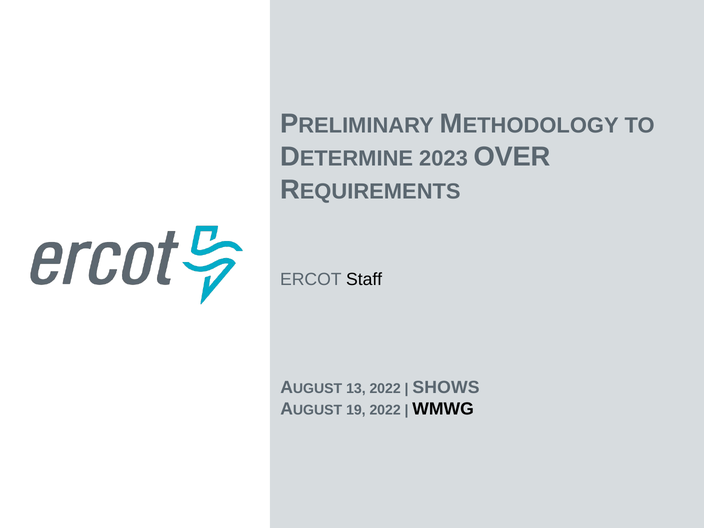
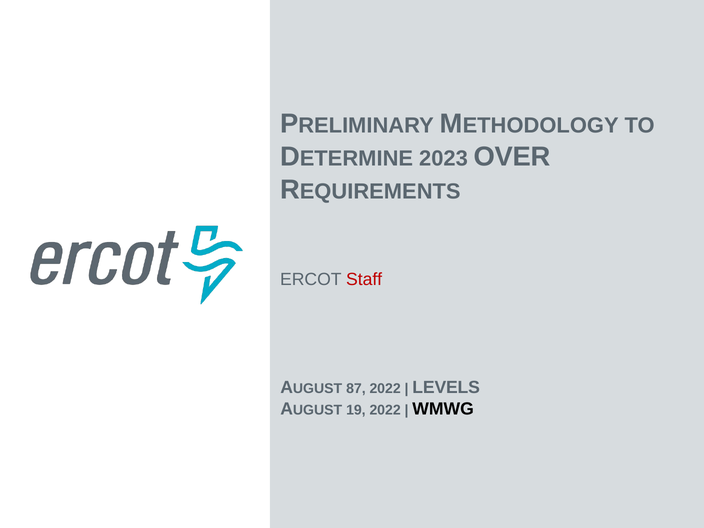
Staff colour: black -> red
13: 13 -> 87
SHOWS: SHOWS -> LEVELS
